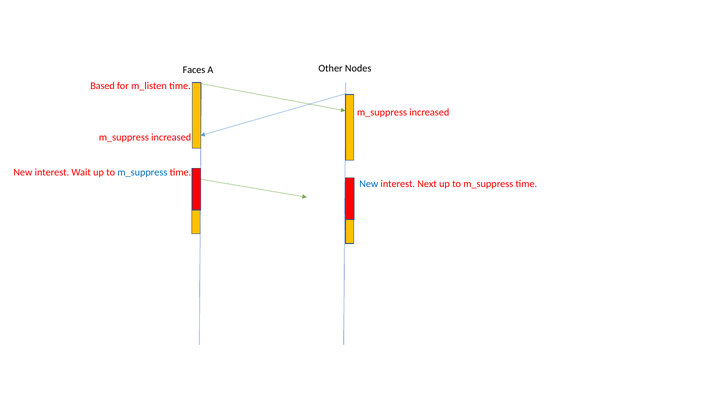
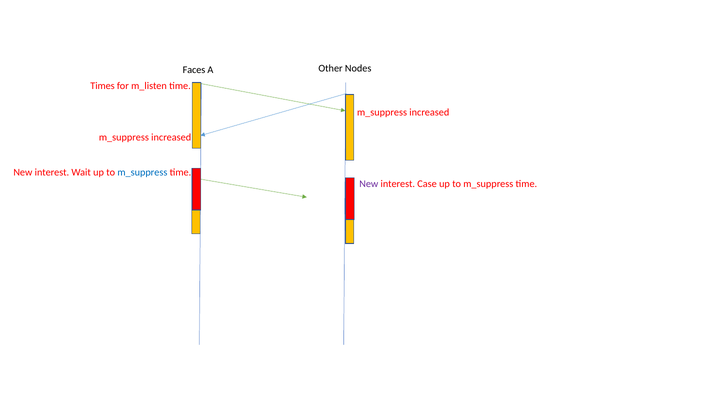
Based: Based -> Times
New at (369, 184) colour: blue -> purple
Next: Next -> Case
